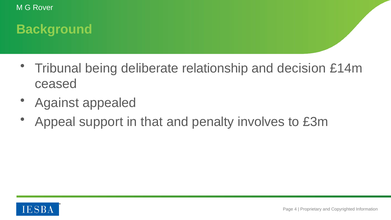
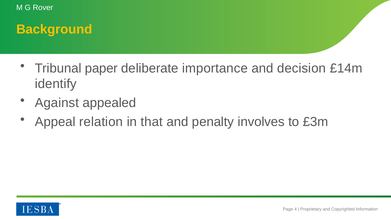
Background colour: light green -> yellow
being: being -> paper
relationship: relationship -> importance
ceased: ceased -> identify
support: support -> relation
